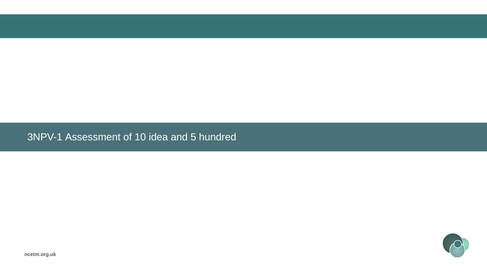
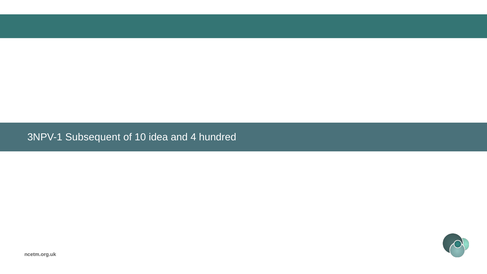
Assessment: Assessment -> Subsequent
5: 5 -> 4
